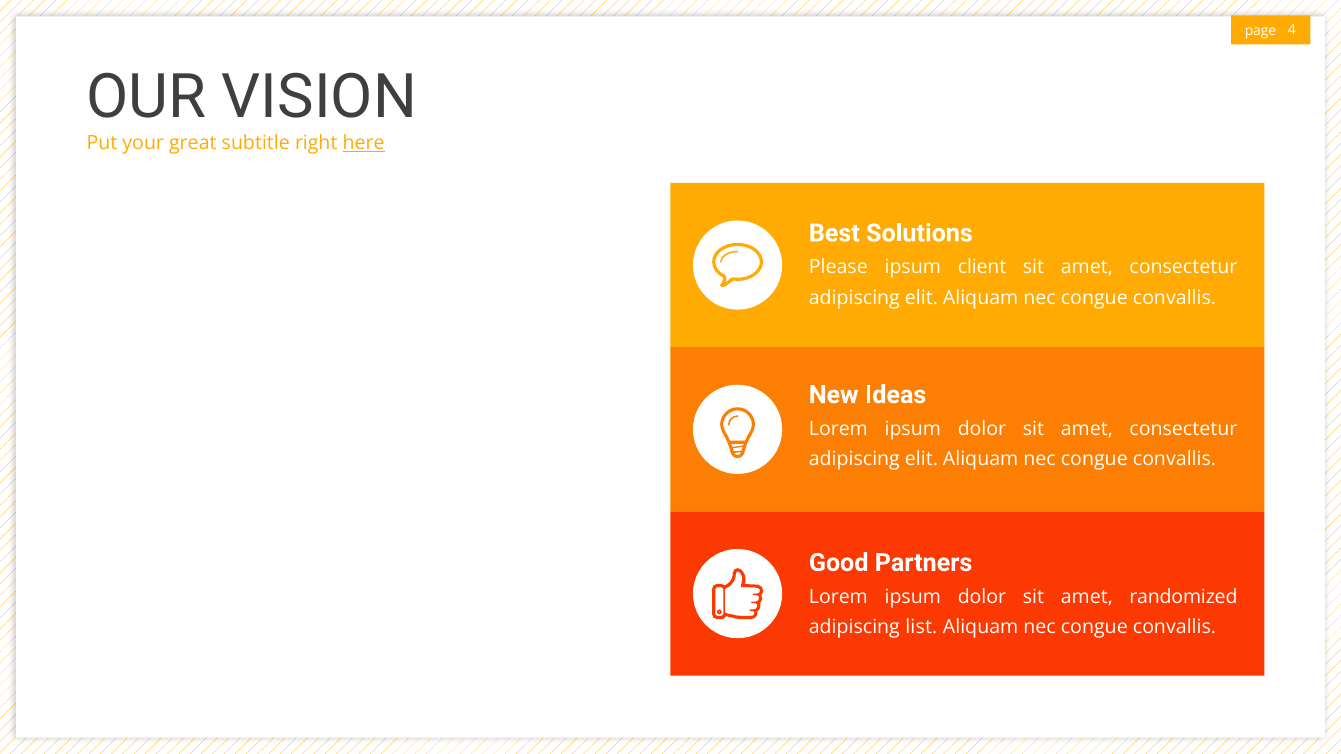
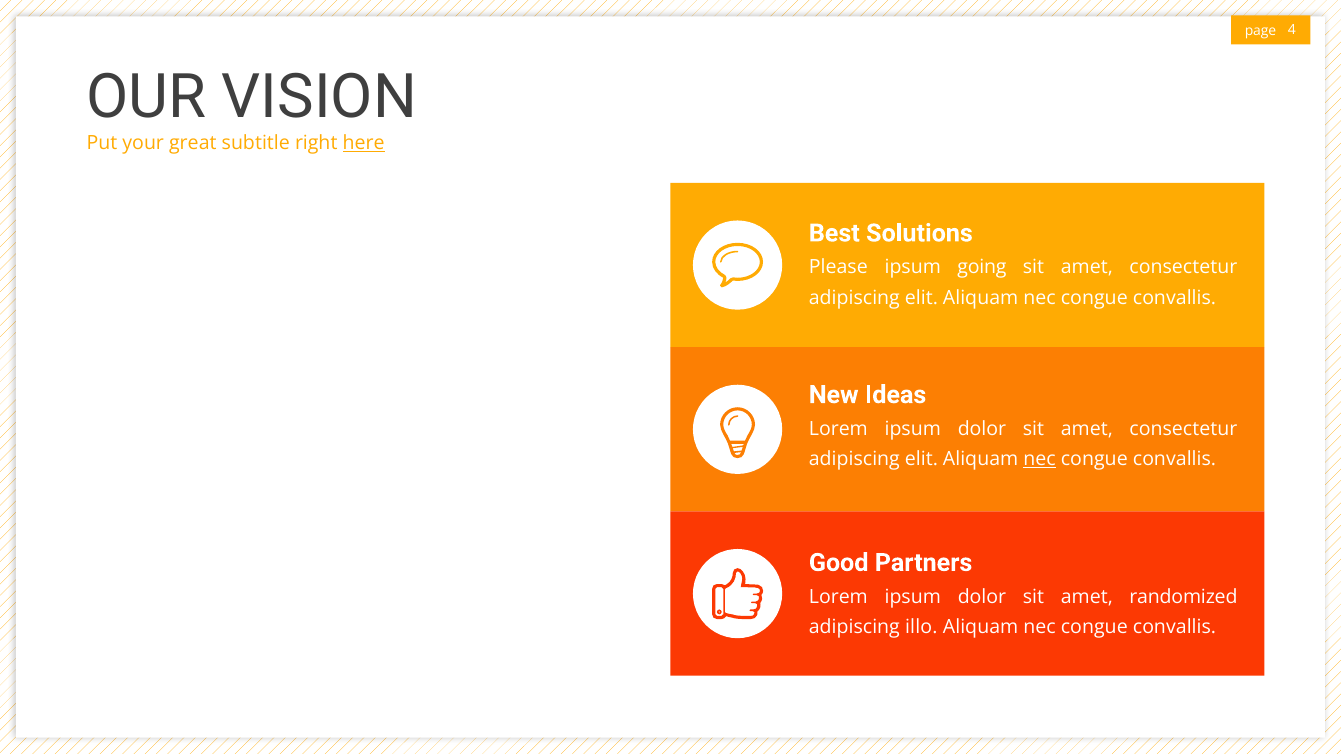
client: client -> going
nec at (1040, 460) underline: none -> present
list: list -> illo
